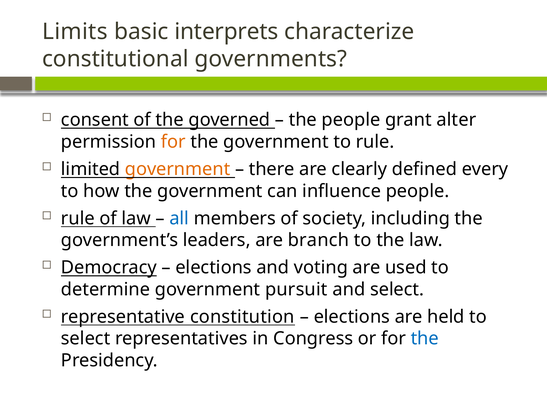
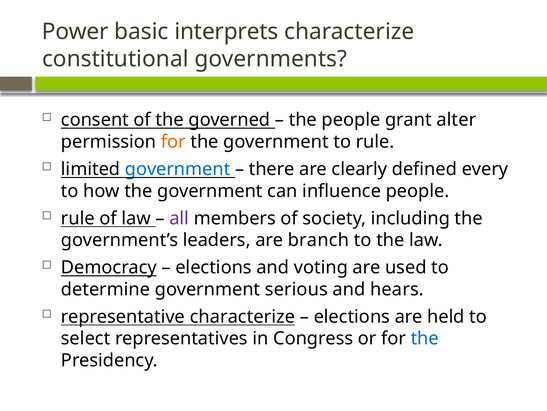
Limits: Limits -> Power
government at (178, 169) colour: orange -> blue
all colour: blue -> purple
pursuit: pursuit -> serious
and select: select -> hears
representative constitution: constitution -> characterize
